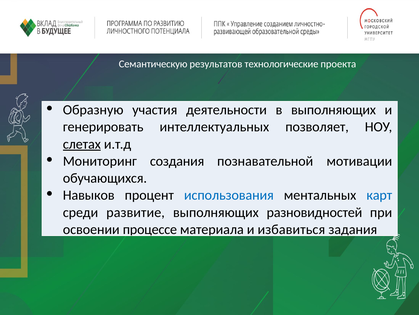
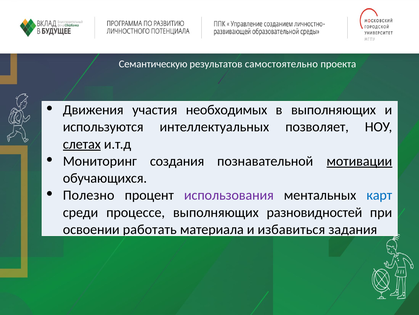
технологические: технологические -> самостоятельно
Образную: Образную -> Движения
деятельности: деятельности -> необходимых
генерировать: генерировать -> используются
мотивации underline: none -> present
Навыков: Навыков -> Полезно
использования colour: blue -> purple
развитие: развитие -> процессе
процессе: процессе -> работать
